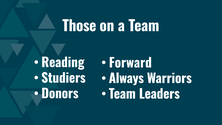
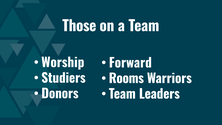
Reading: Reading -> Worship
Always: Always -> Rooms
